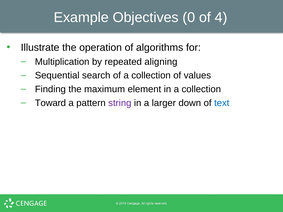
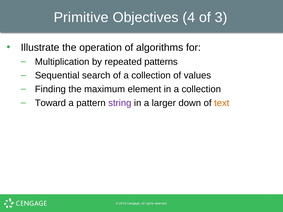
Example: Example -> Primitive
0: 0 -> 4
4: 4 -> 3
aligning: aligning -> patterns
text colour: blue -> orange
